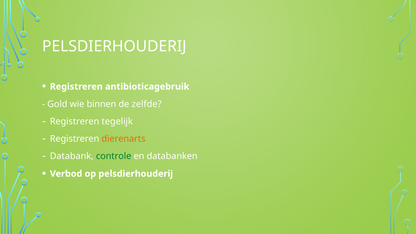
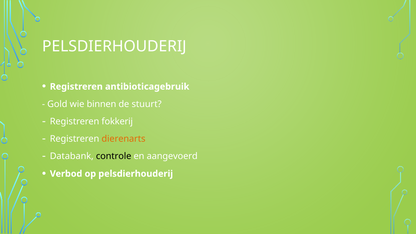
zelfde: zelfde -> stuurt
tegelijk: tegelijk -> fokkerij
controle colour: green -> black
databanken: databanken -> aangevoerd
